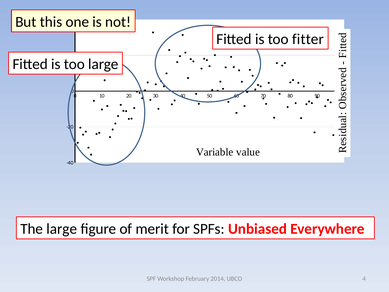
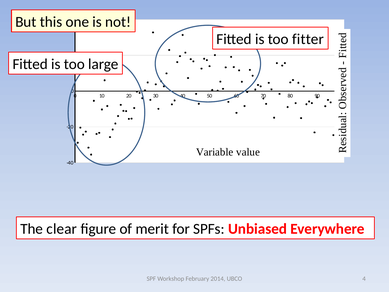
The large: large -> clear
